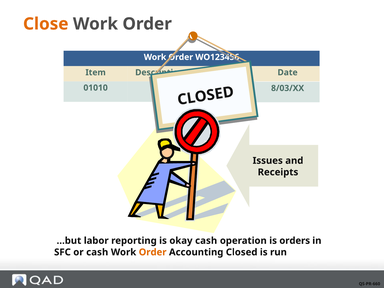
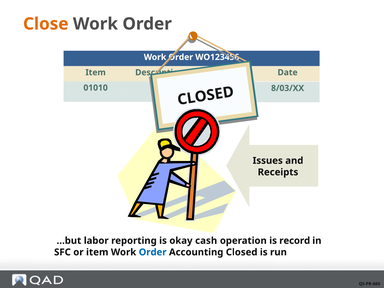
orders: orders -> record
or cash: cash -> item
Order at (153, 252) colour: orange -> blue
